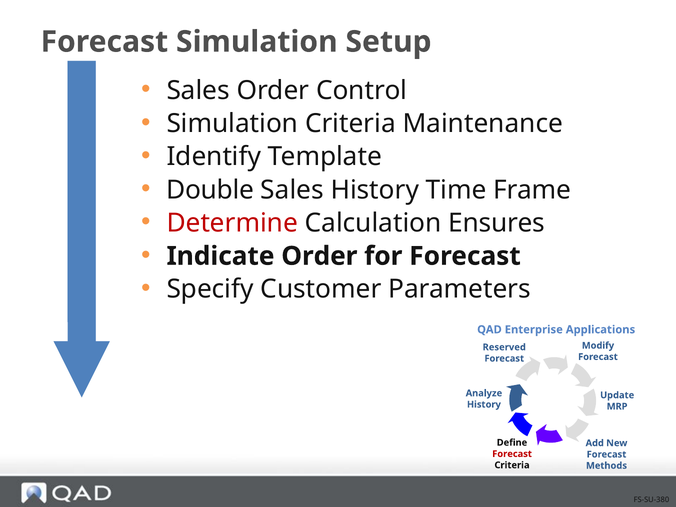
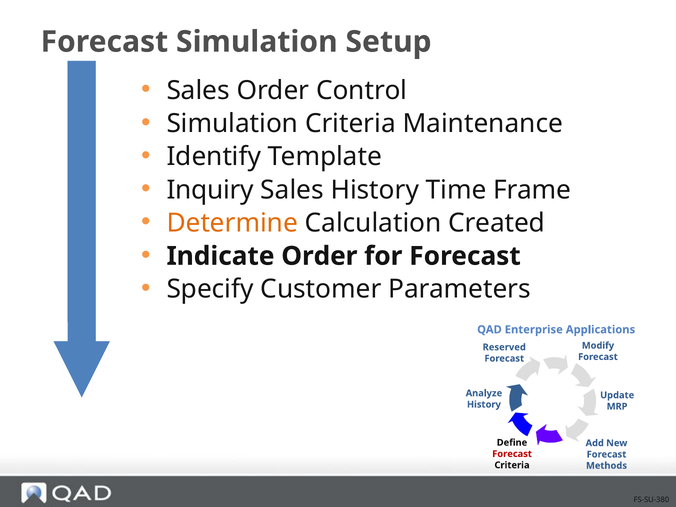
Double: Double -> Inquiry
Determine colour: red -> orange
Ensures: Ensures -> Created
